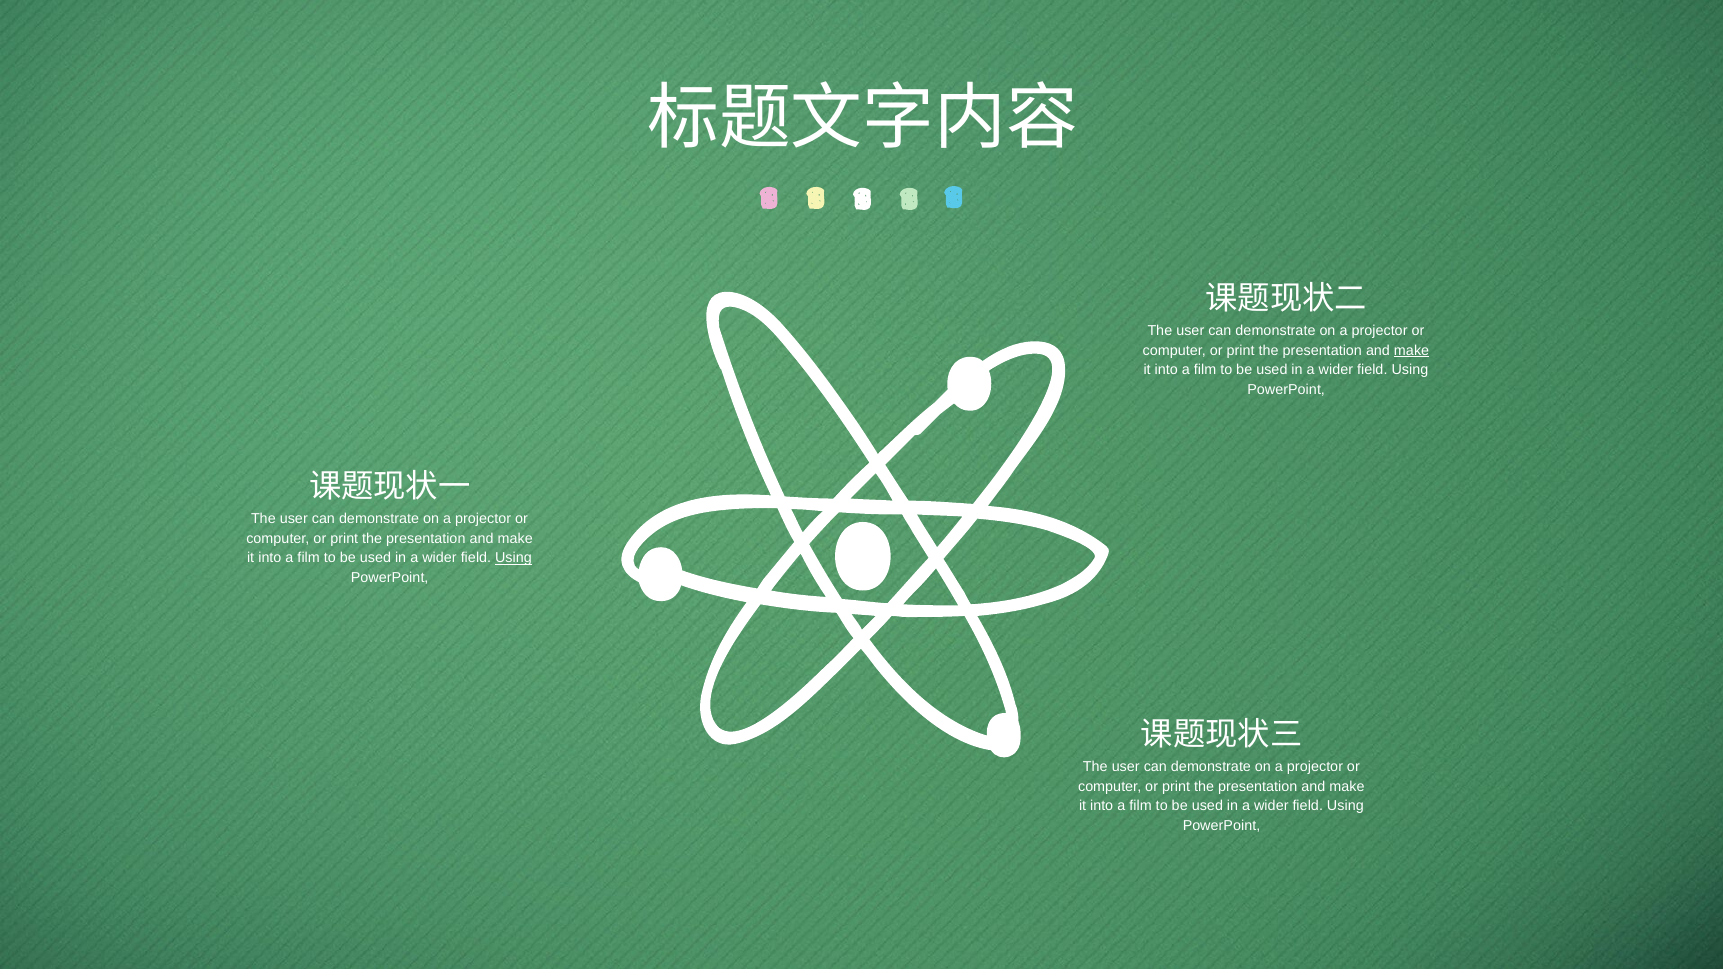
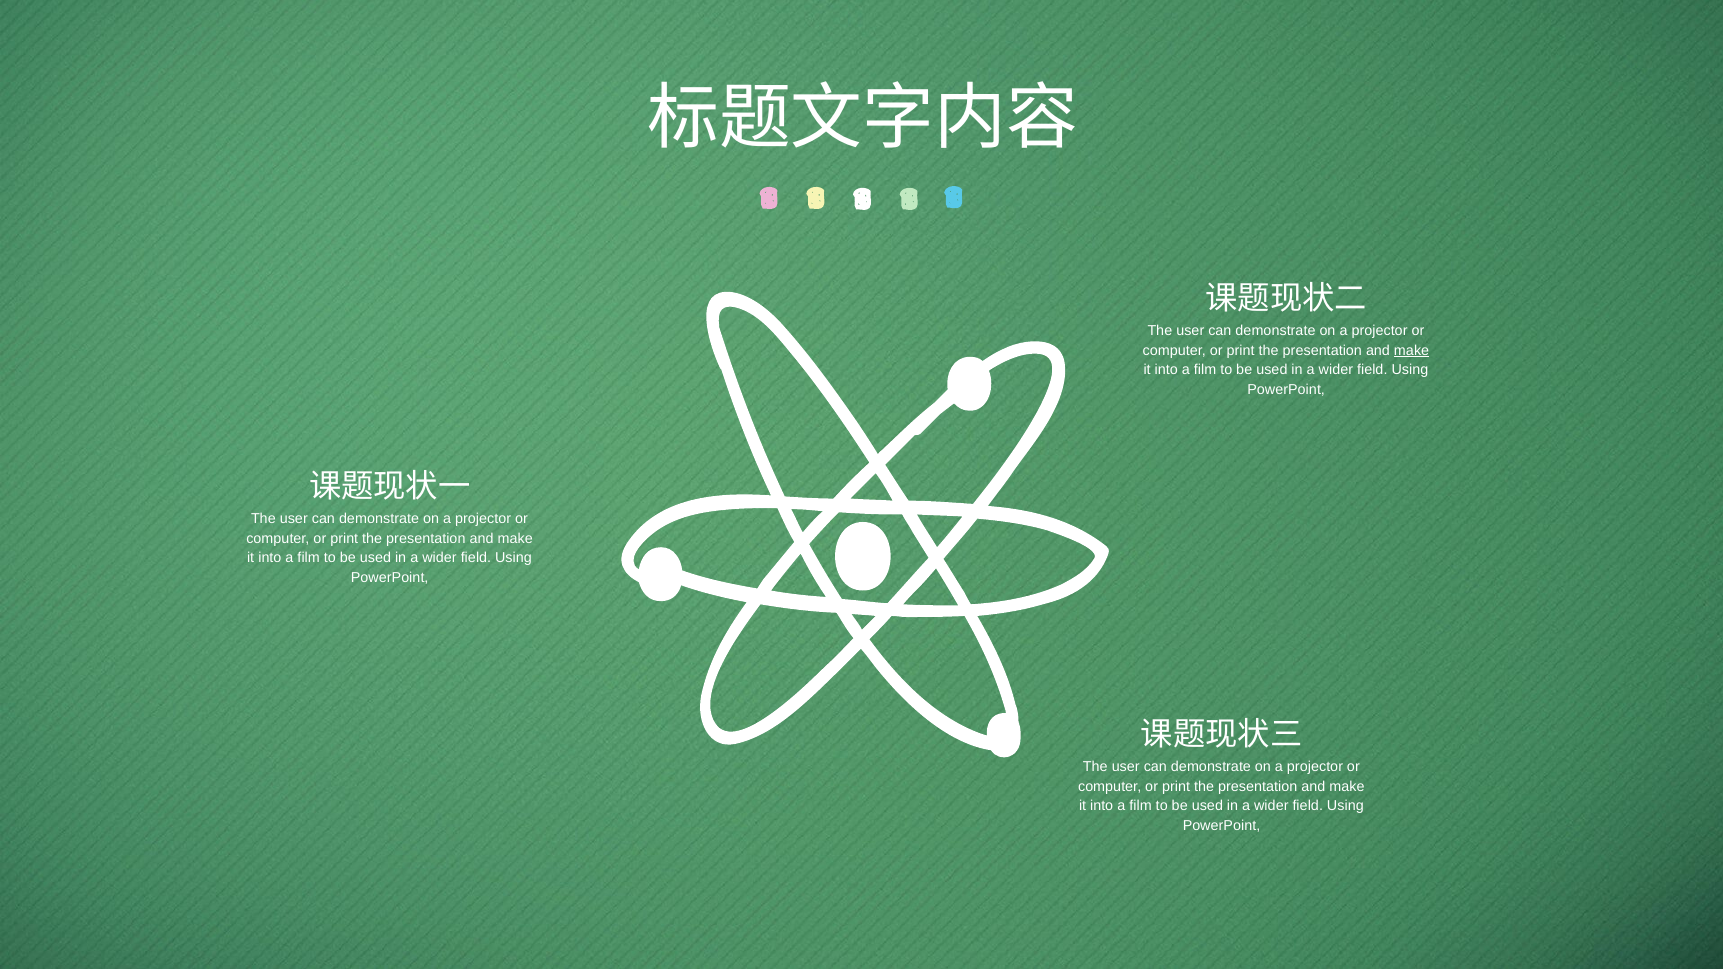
Using at (513, 558) underline: present -> none
